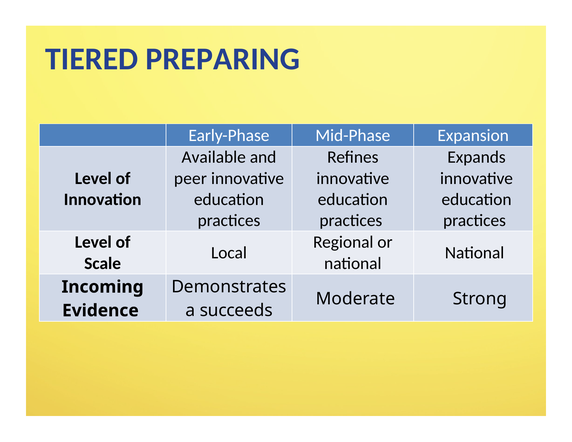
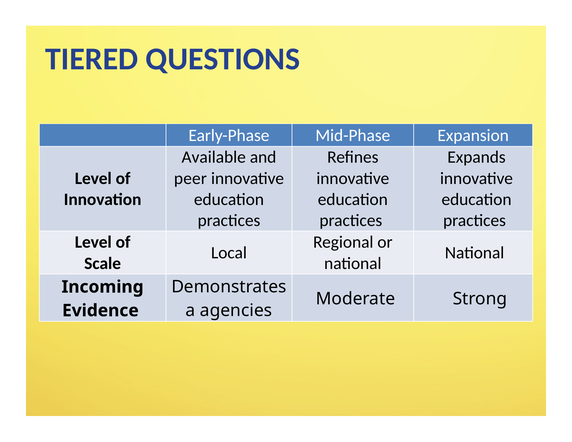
PREPARING: PREPARING -> QUESTIONS
succeeds: succeeds -> agencies
